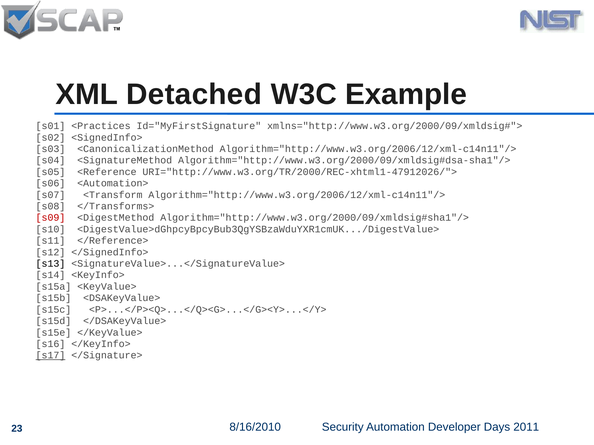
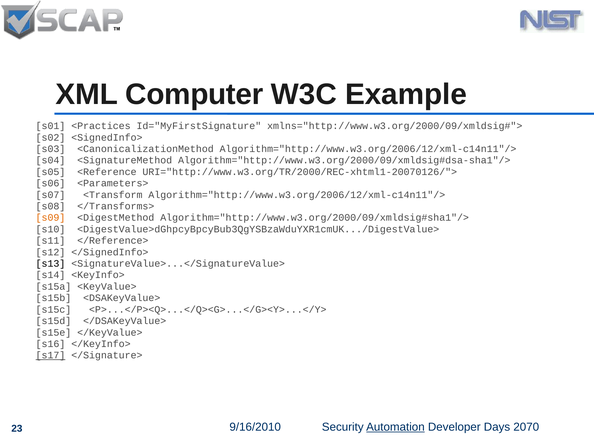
Detached: Detached -> Computer
URI="http://www.w3.org/TR/2000/REC-xhtml1-47912026/">: URI="http://www.w3.org/TR/2000/REC-xhtml1-47912026/"> -> URI="http://www.w3.org/TR/2000/REC-xhtml1-20070126/">
<Automation>: <Automation> -> <Parameters>
s09 colour: red -> orange
8/16/2010: 8/16/2010 -> 9/16/2010
Automation underline: none -> present
2011: 2011 -> 2070
